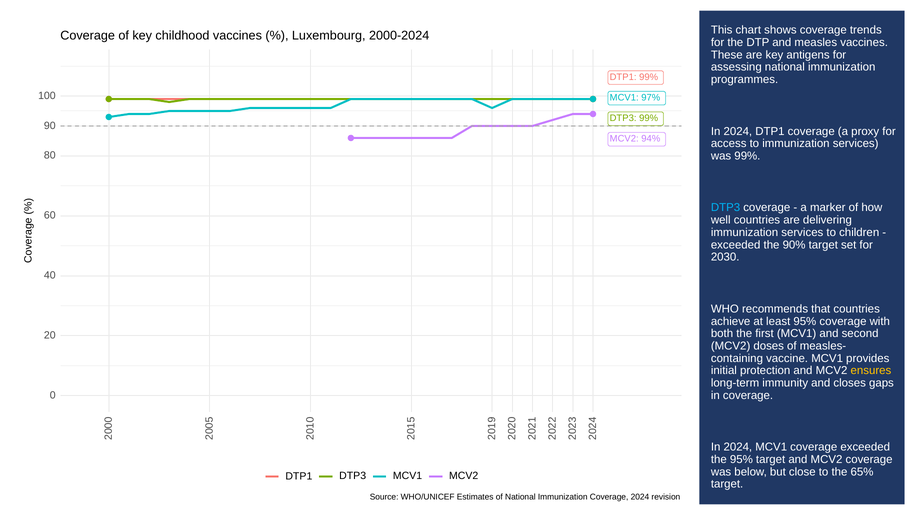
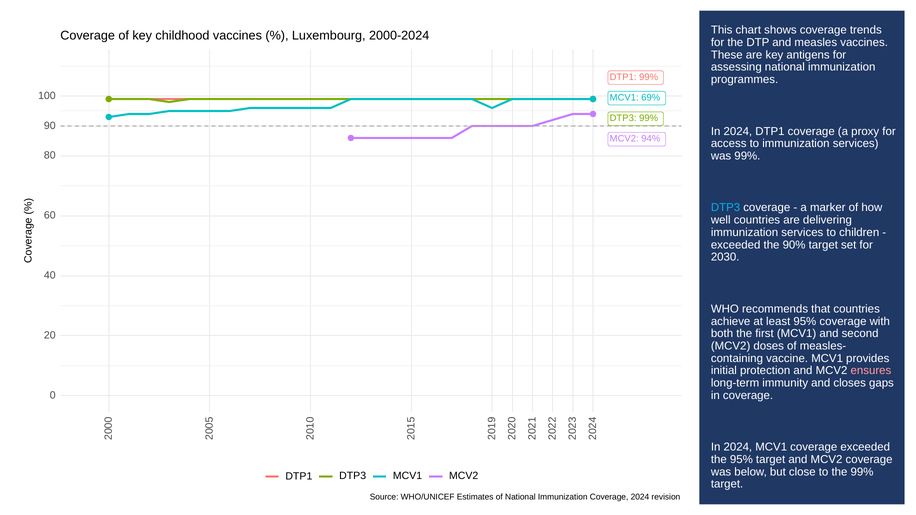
97%: 97% -> 69%
ensures colour: yellow -> pink
the 65%: 65% -> 99%
